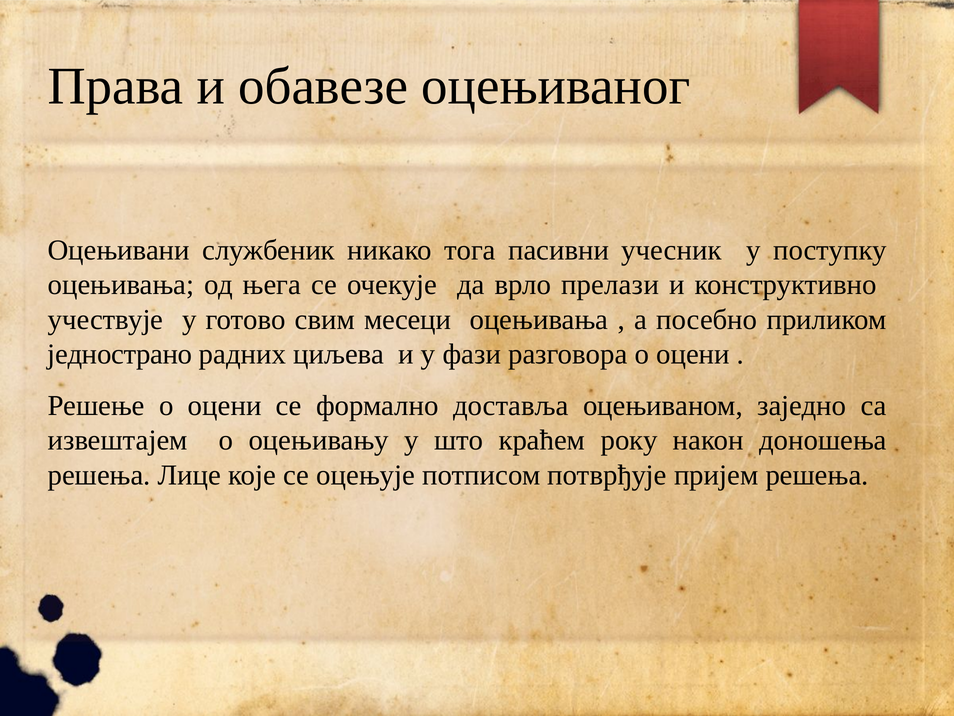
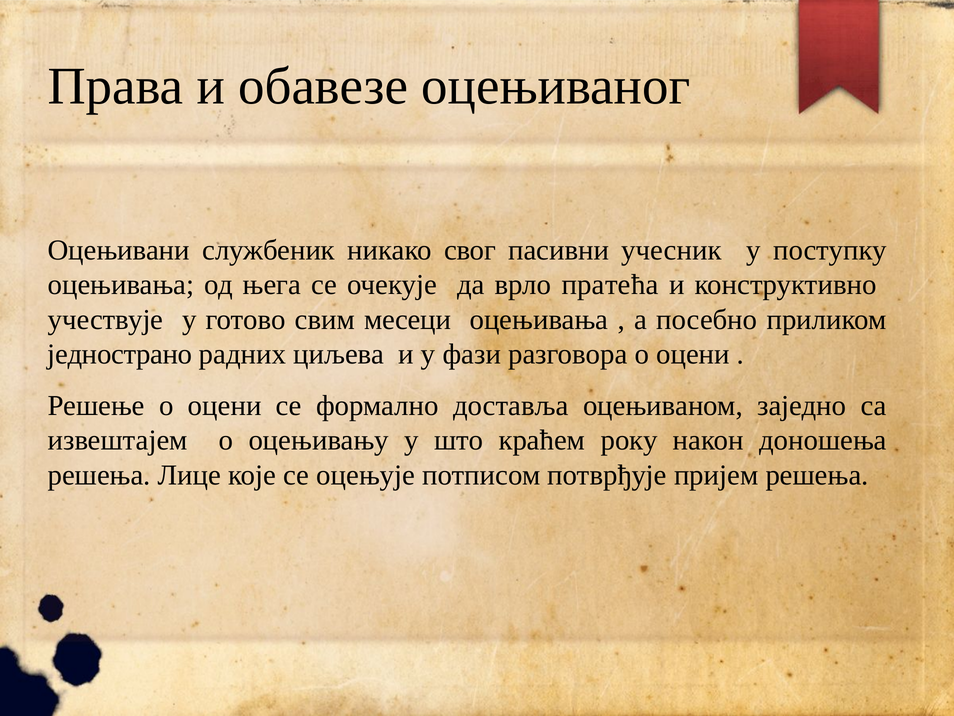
тога: тога -> свог
прелази: прелази -> пратећа
